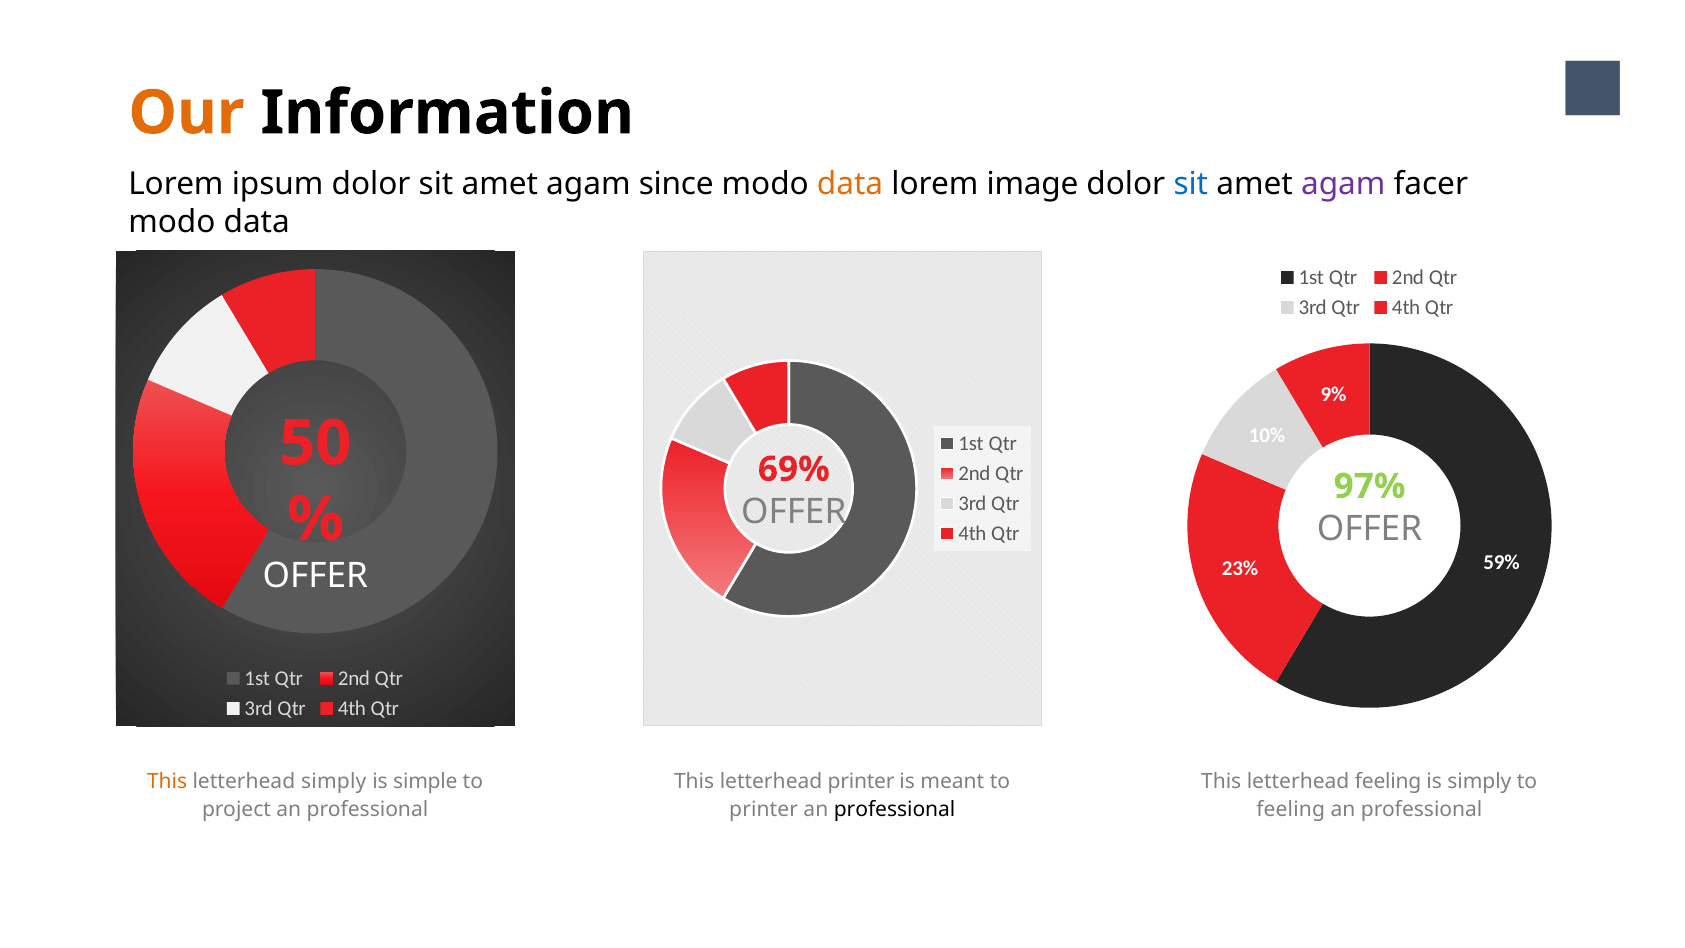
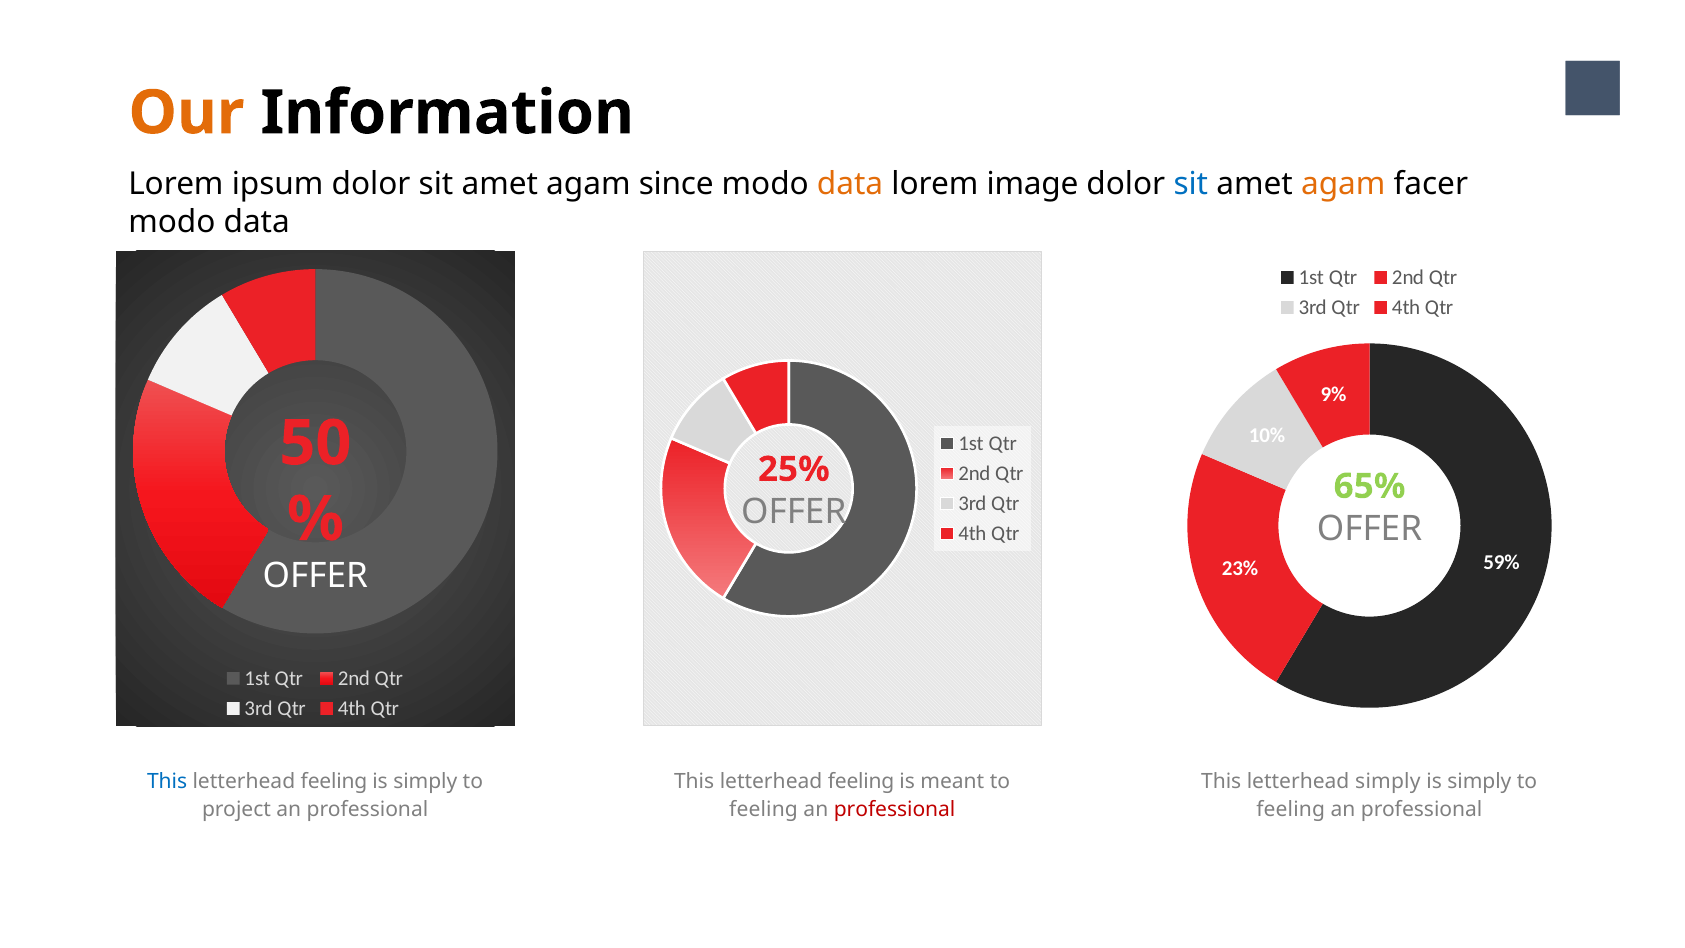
agam at (1343, 184) colour: purple -> orange
69%: 69% -> 25%
97%: 97% -> 65%
This at (167, 781) colour: orange -> blue
simply at (334, 781): simply -> feeling
simple at (425, 781): simple -> simply
printer at (861, 781): printer -> feeling
letterhead feeling: feeling -> simply
printer at (764, 809): printer -> feeling
professional at (895, 809) colour: black -> red
